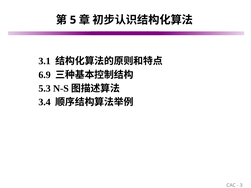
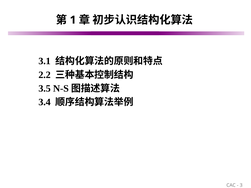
5: 5 -> 1
6.9: 6.9 -> 2.2
5.3: 5.3 -> 3.5
